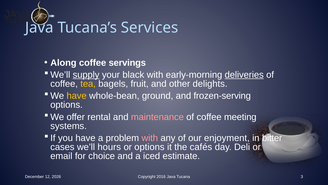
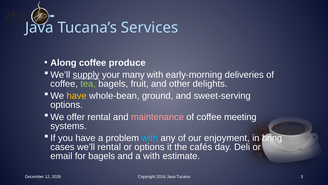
servings: servings -> produce
black: black -> many
deliveries underline: present -> none
tea colour: yellow -> light green
frozen-serving: frozen-serving -> sweet-serving
with at (150, 138) colour: pink -> light blue
bitter: bitter -> bring
we’ll hours: hours -> rental
for choice: choice -> bagels
a iced: iced -> with
